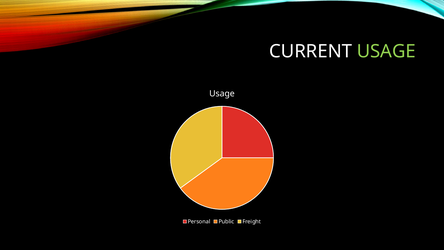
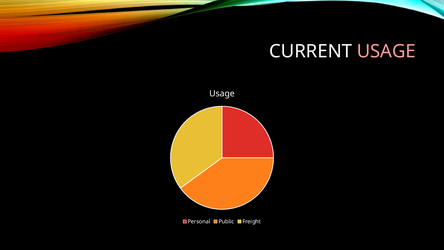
USAGE at (386, 51) colour: light green -> pink
